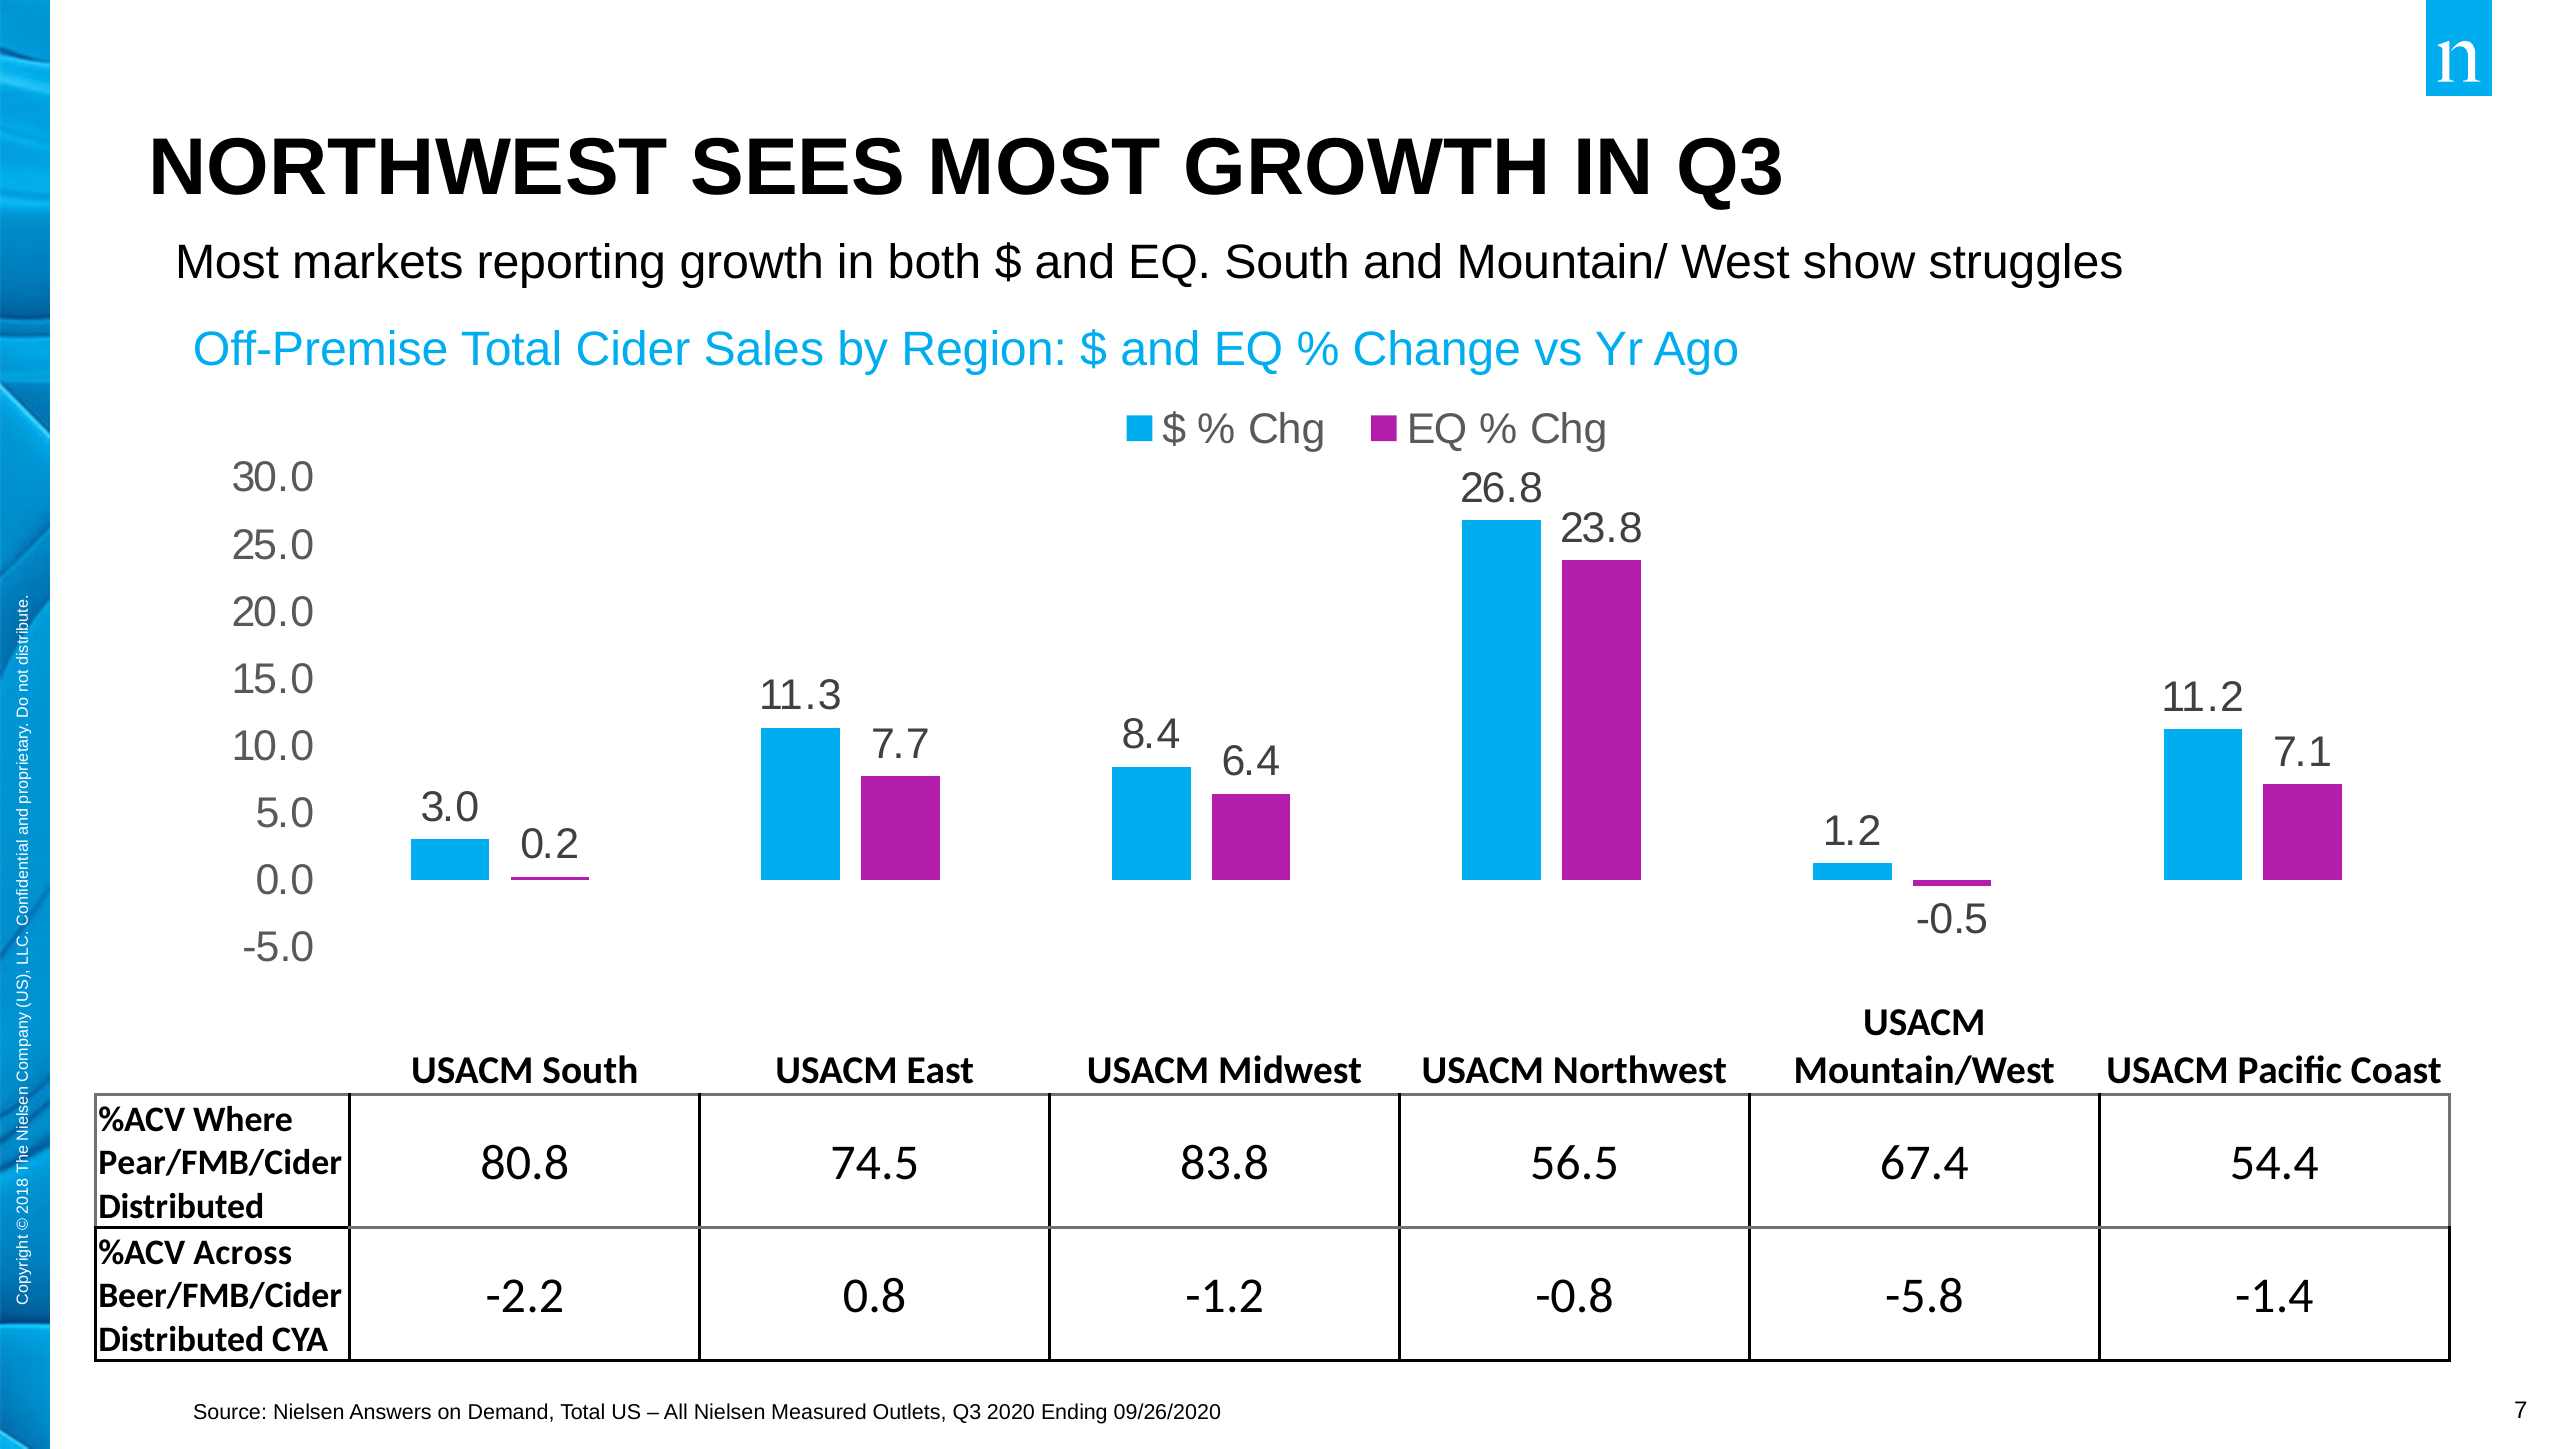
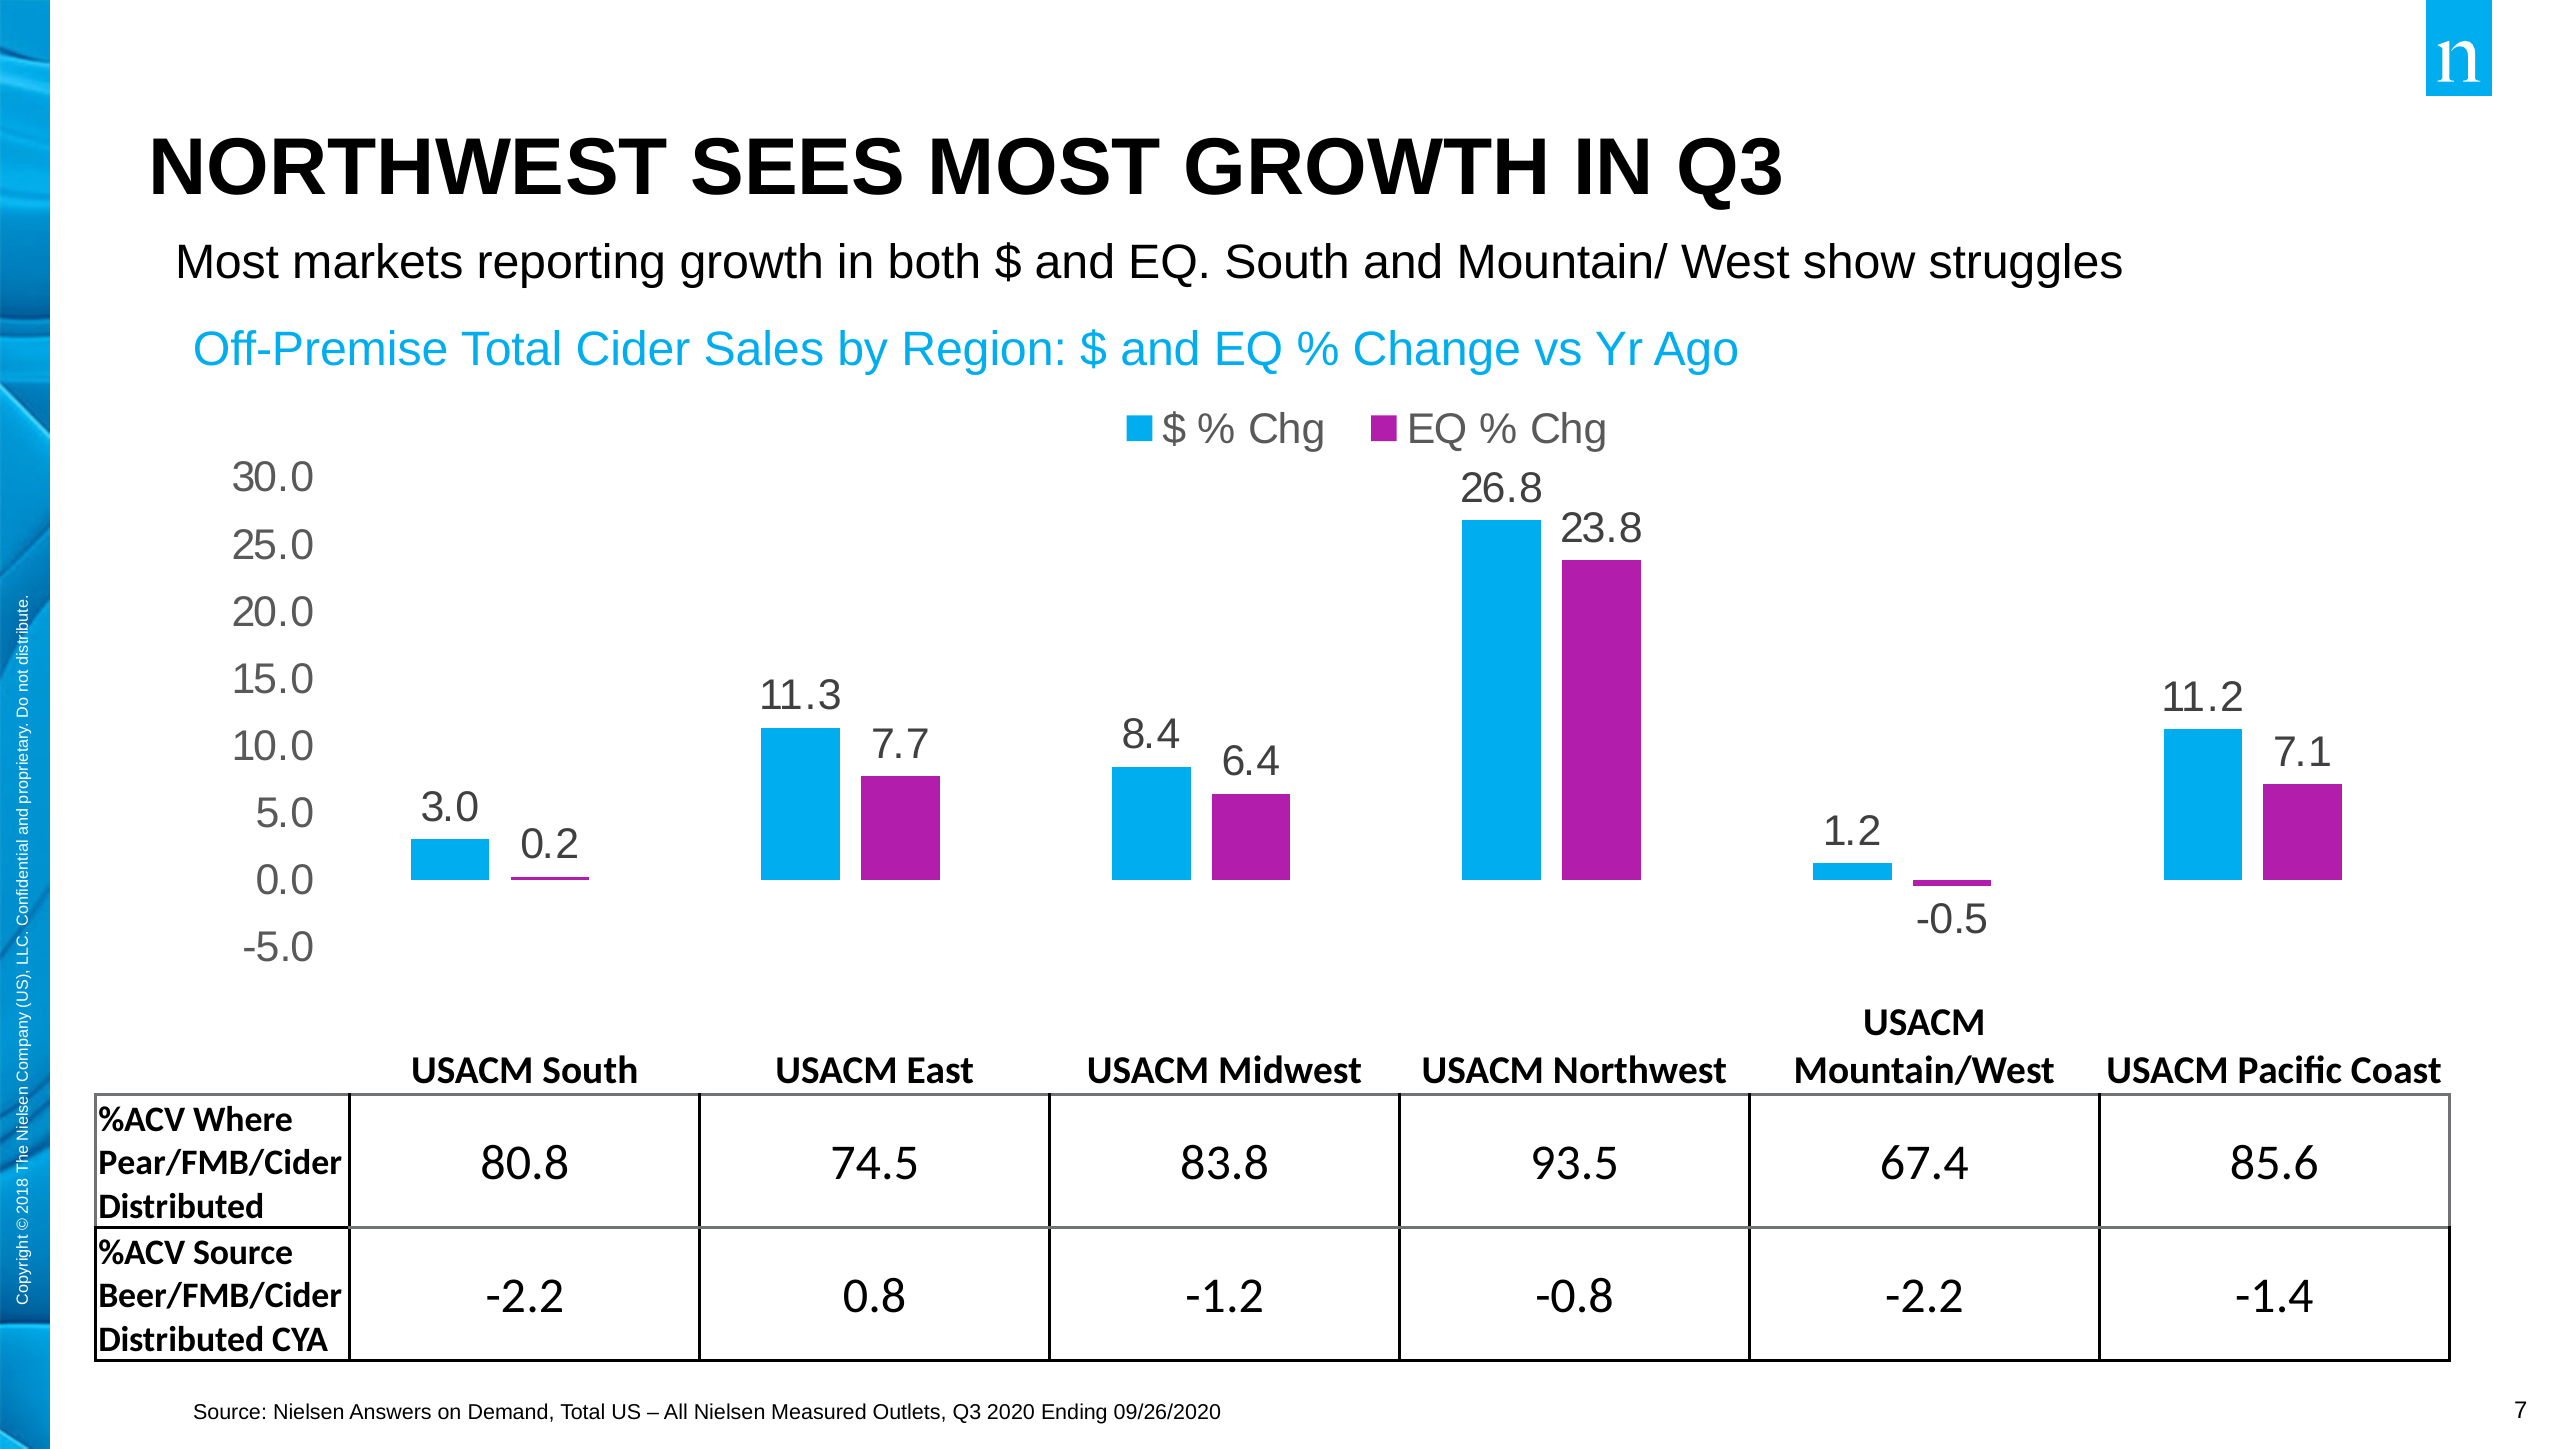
56.5: 56.5 -> 93.5
54.4: 54.4 -> 85.6
%ACV Across: Across -> Source
-0.8 -5.8: -5.8 -> -2.2
